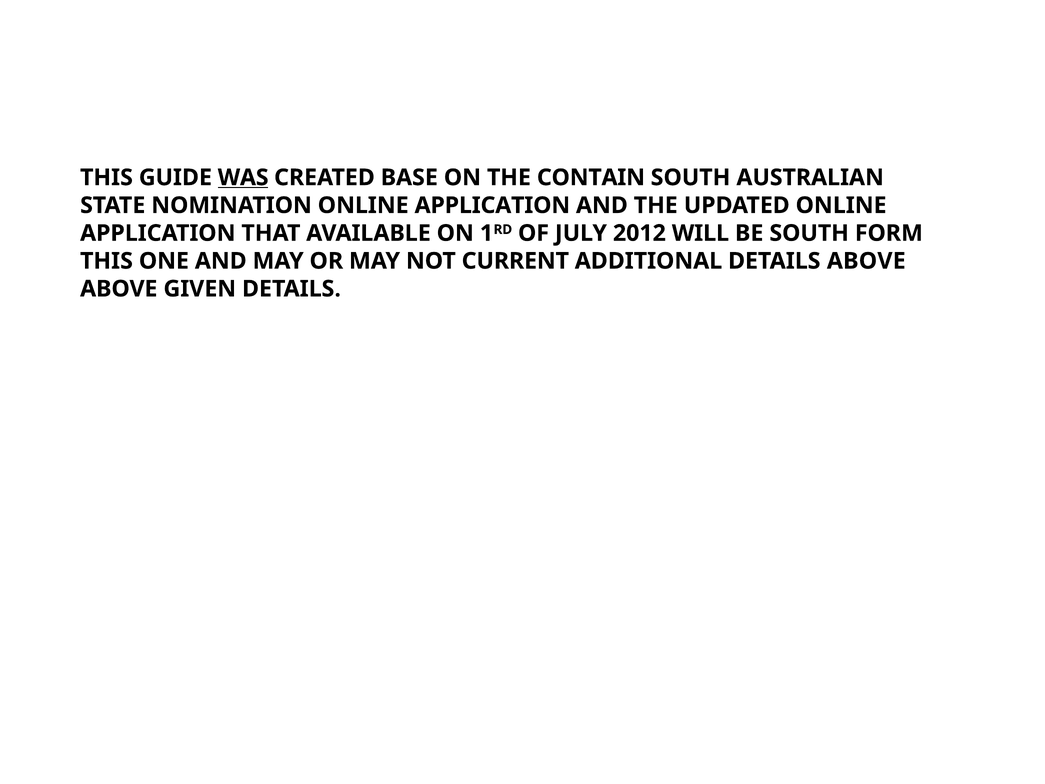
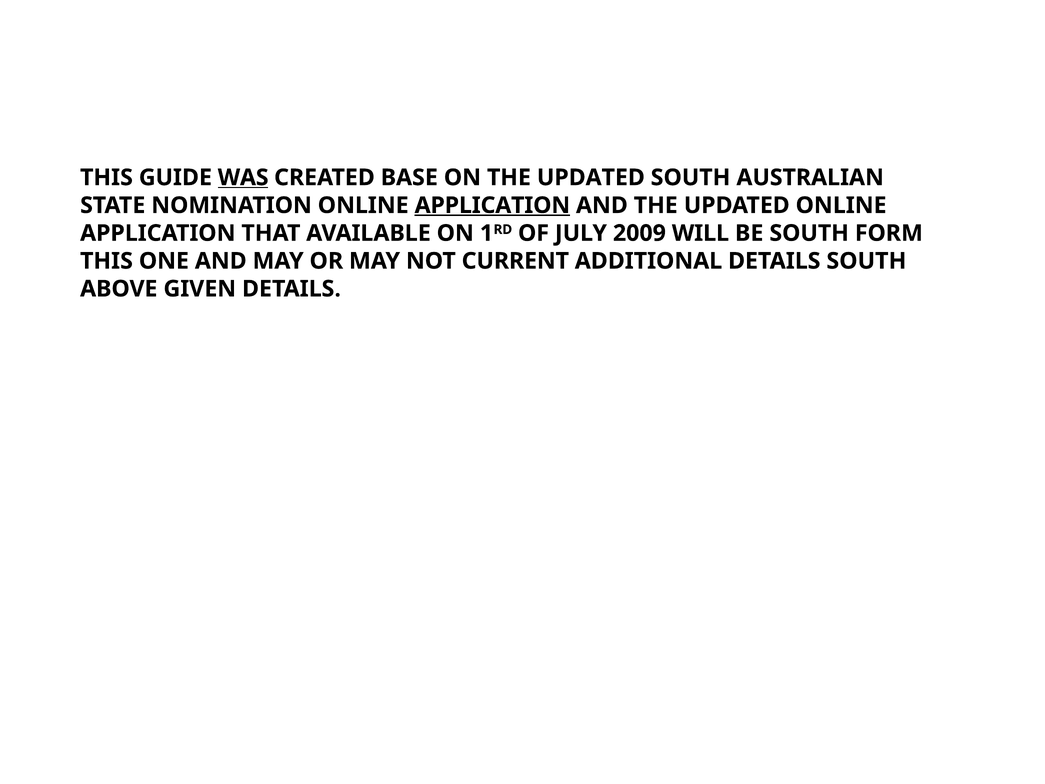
ON THE CONTAIN: CONTAIN -> UPDATED
APPLICATION at (492, 205) underline: none -> present
2012: 2012 -> 2009
DETAILS ABOVE: ABOVE -> SOUTH
